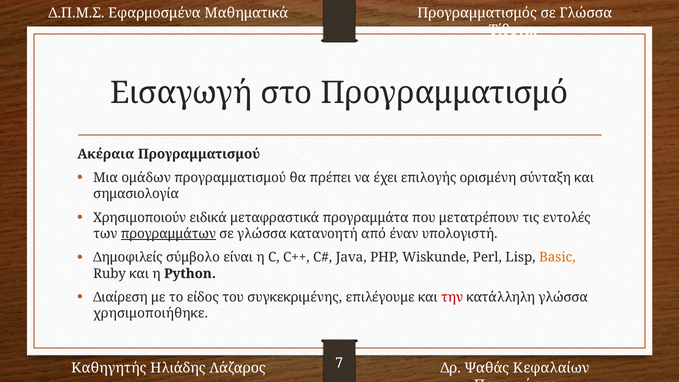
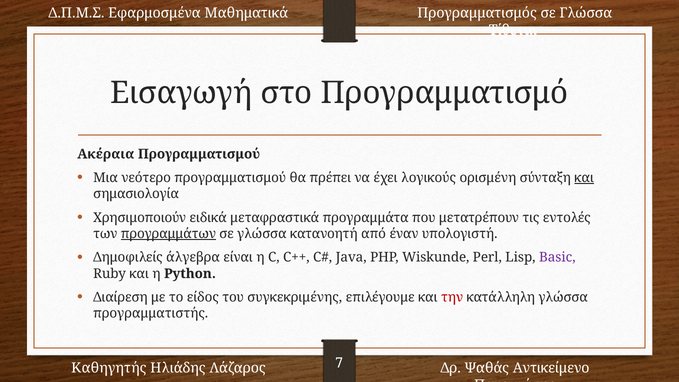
ομάδων: ομάδων -> νεότερο
επιλογής: επιλογής -> λογικούς
και at (584, 178) underline: none -> present
σύμβολο: σύμβολο -> άλγεβρα
Basic colour: orange -> purple
χρησιμοποιήθηκε: χρησιμοποιήθηκε -> προγραμματιστής
Κεφαλαίων: Κεφαλαίων -> Αντικείμενο
